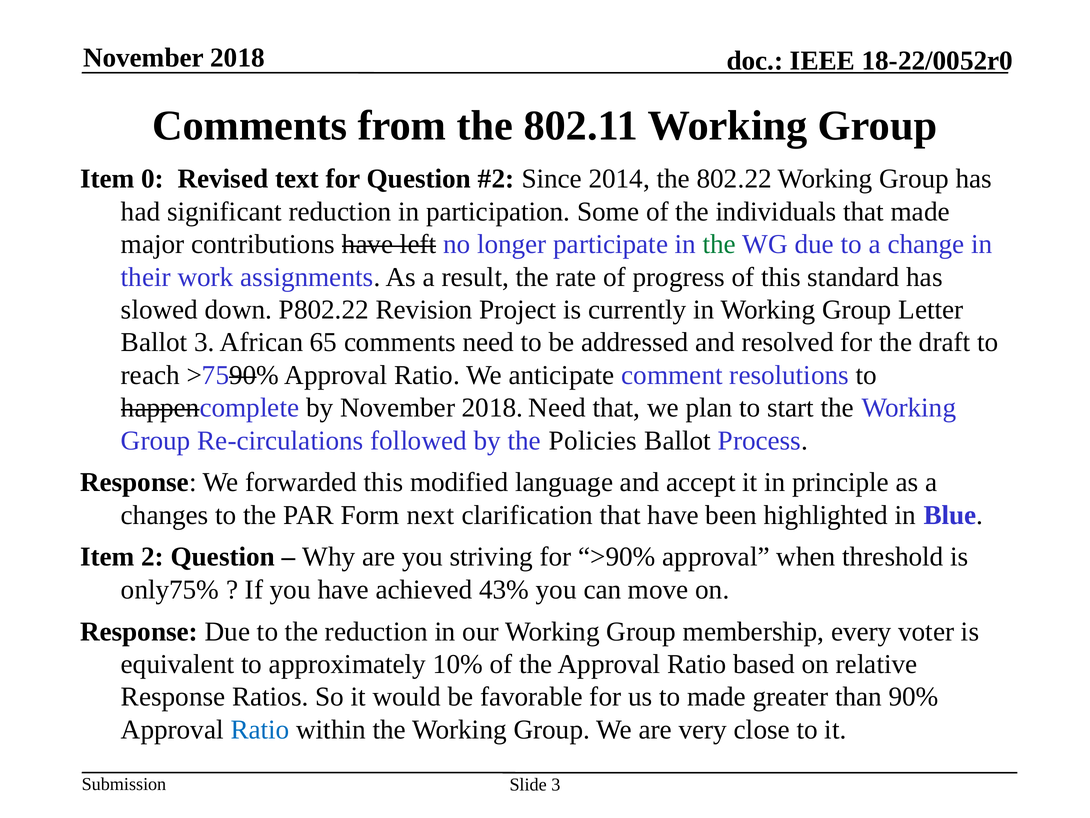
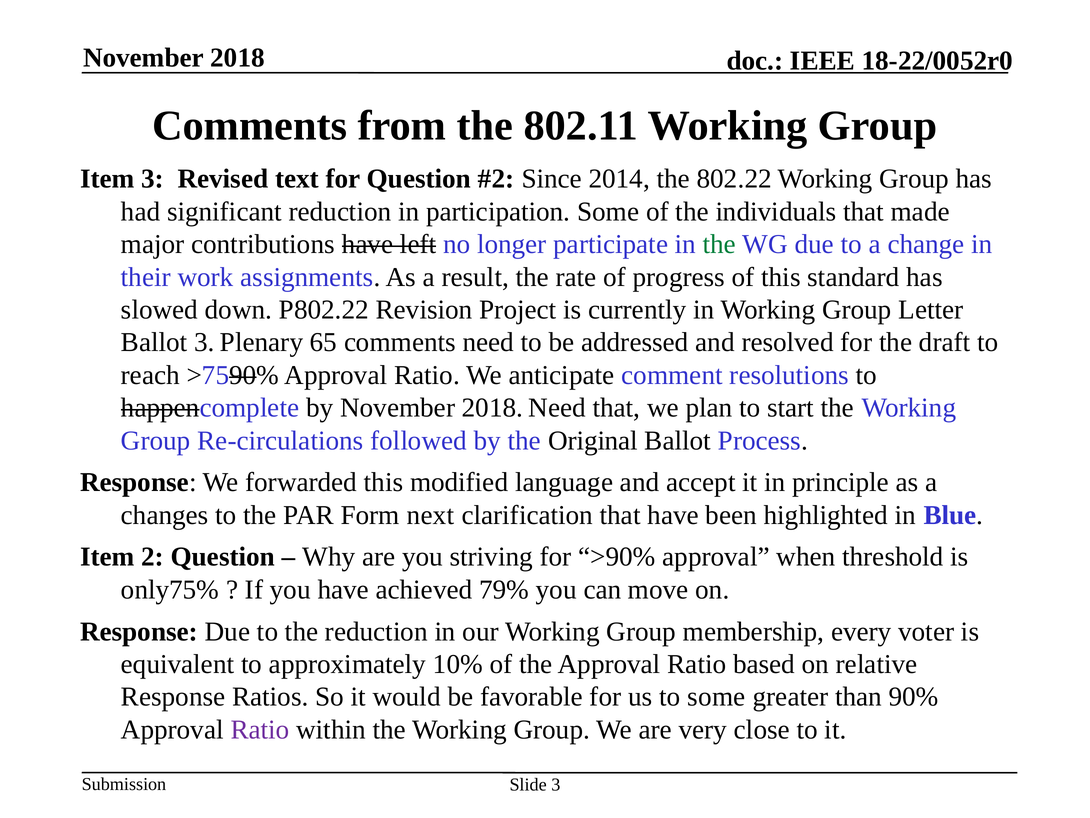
Item 0: 0 -> 3
African: African -> Plenary
Policies: Policies -> Original
43%: 43% -> 79%
to made: made -> some
Ratio at (260, 729) colour: blue -> purple
